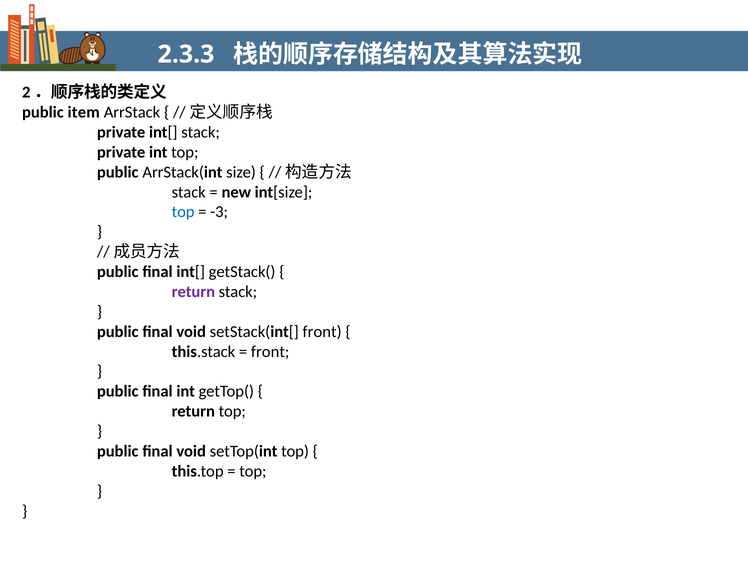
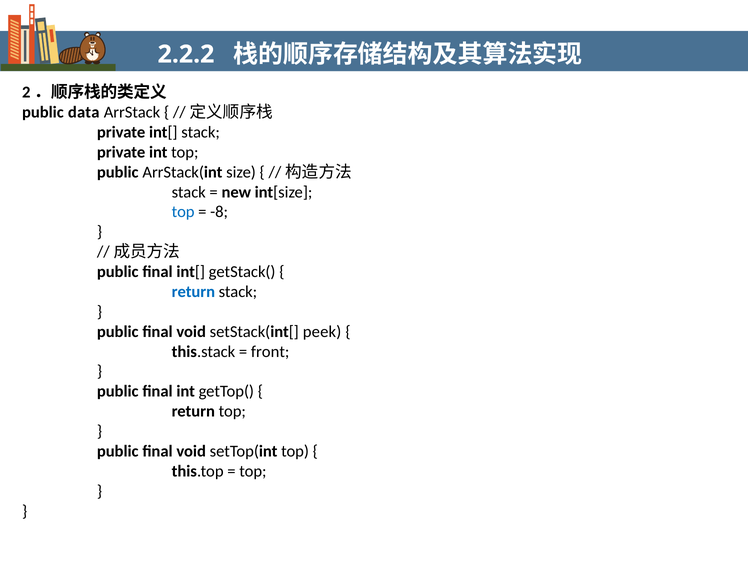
2.3.3: 2.3.3 -> 2.2.2
item: item -> data
-3: -3 -> -8
return at (193, 292) colour: purple -> blue
setStack(int[ front: front -> peek
